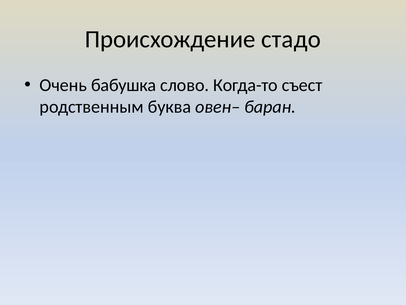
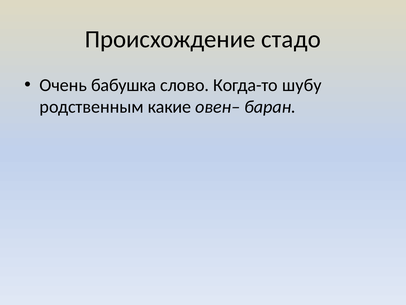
съест: съест -> шубу
буква: буква -> какие
